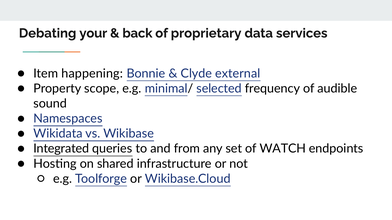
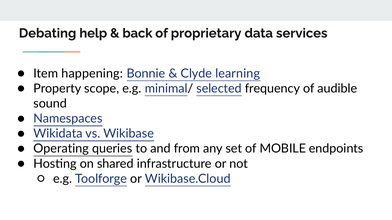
your: your -> help
external: external -> learning
Integrated: Integrated -> Operating
WATCH: WATCH -> MOBILE
